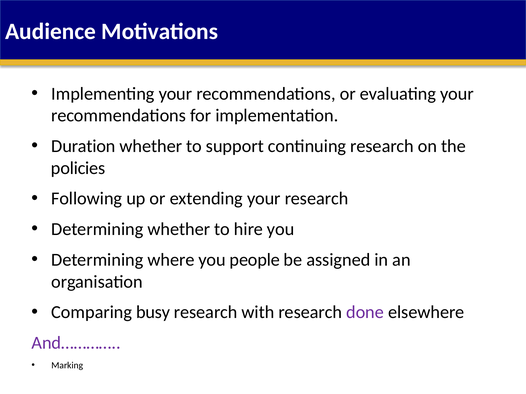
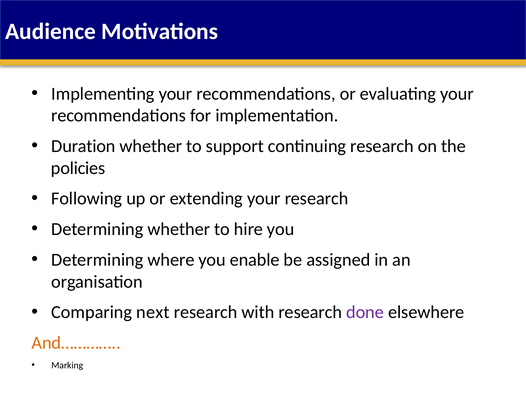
people: people -> enable
busy: busy -> next
And………… colour: purple -> orange
